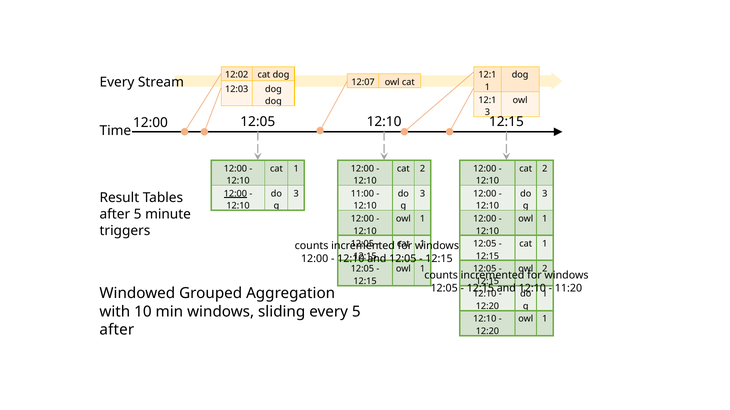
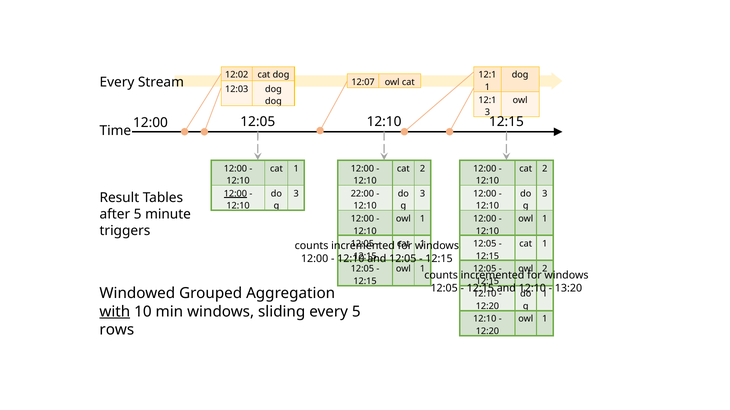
11:00: 11:00 -> 22:00
11:20: 11:20 -> 13:20
with underline: none -> present
after at (117, 330): after -> rows
